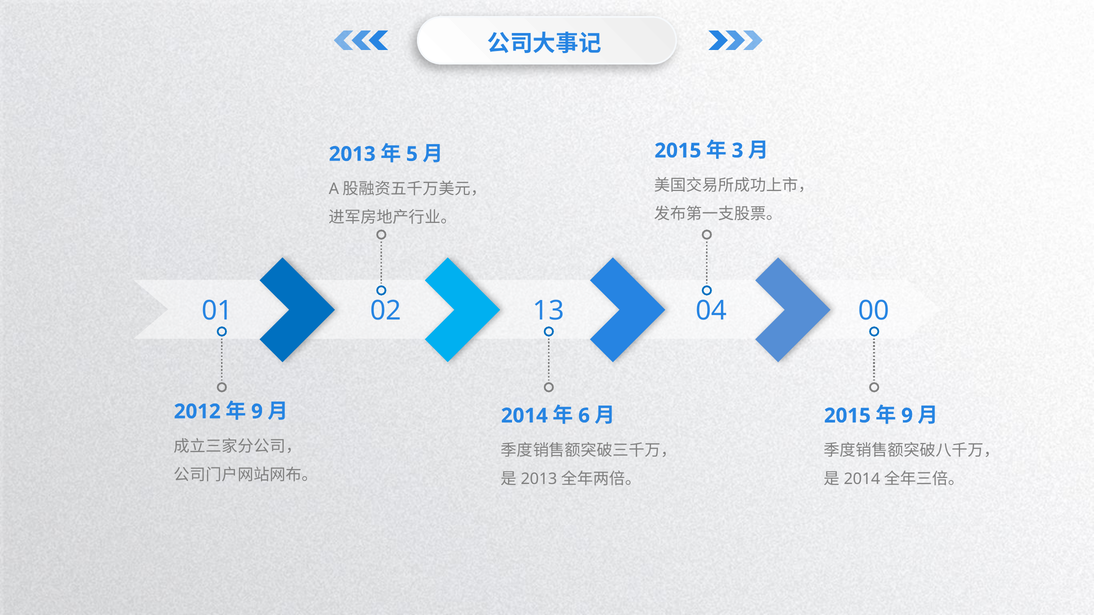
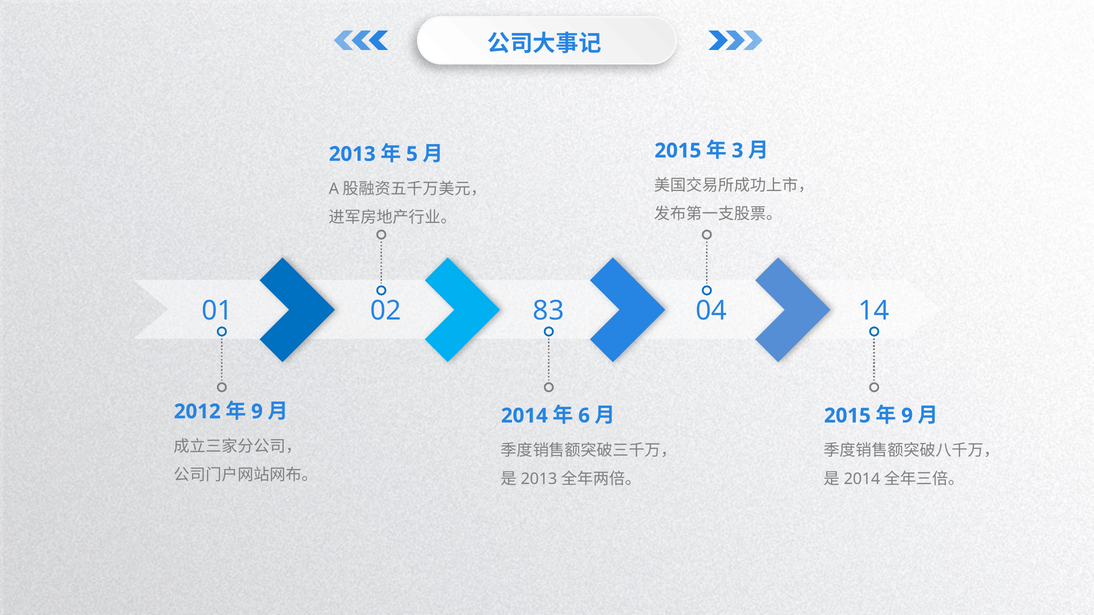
13: 13 -> 83
00: 00 -> 14
